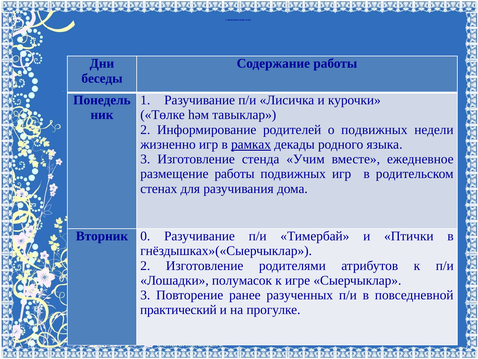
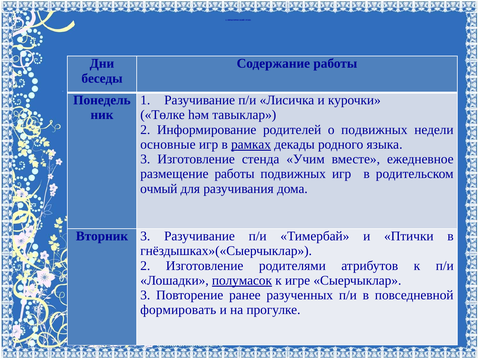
жизненно: жизненно -> основные
стенах: стенах -> очмый
Вторник 0: 0 -> 3
полумасок underline: none -> present
практический at (178, 309): практический -> формировать
